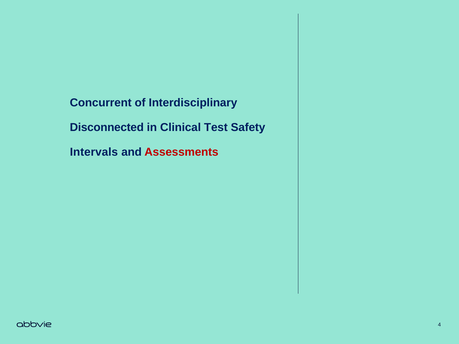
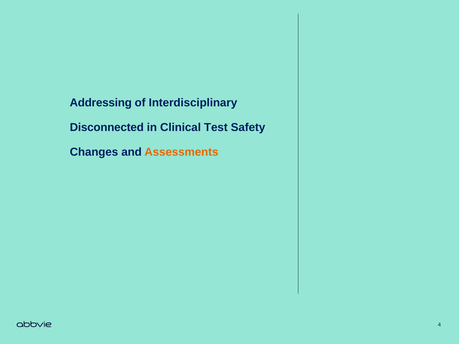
Concurrent: Concurrent -> Addressing
Intervals: Intervals -> Changes
Assessments colour: red -> orange
